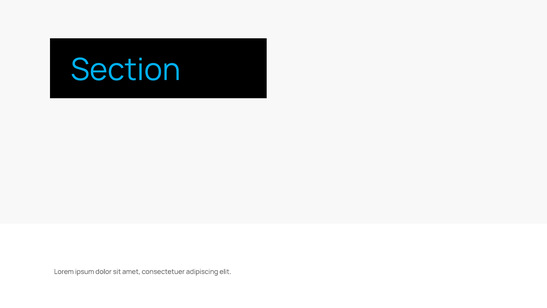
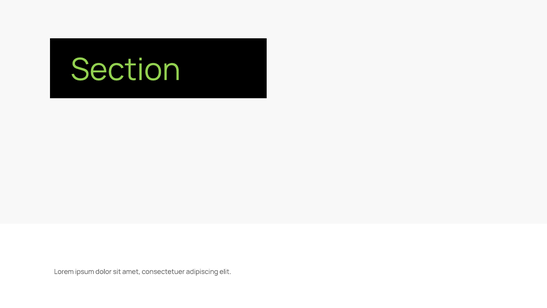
Section colour: light blue -> light green
